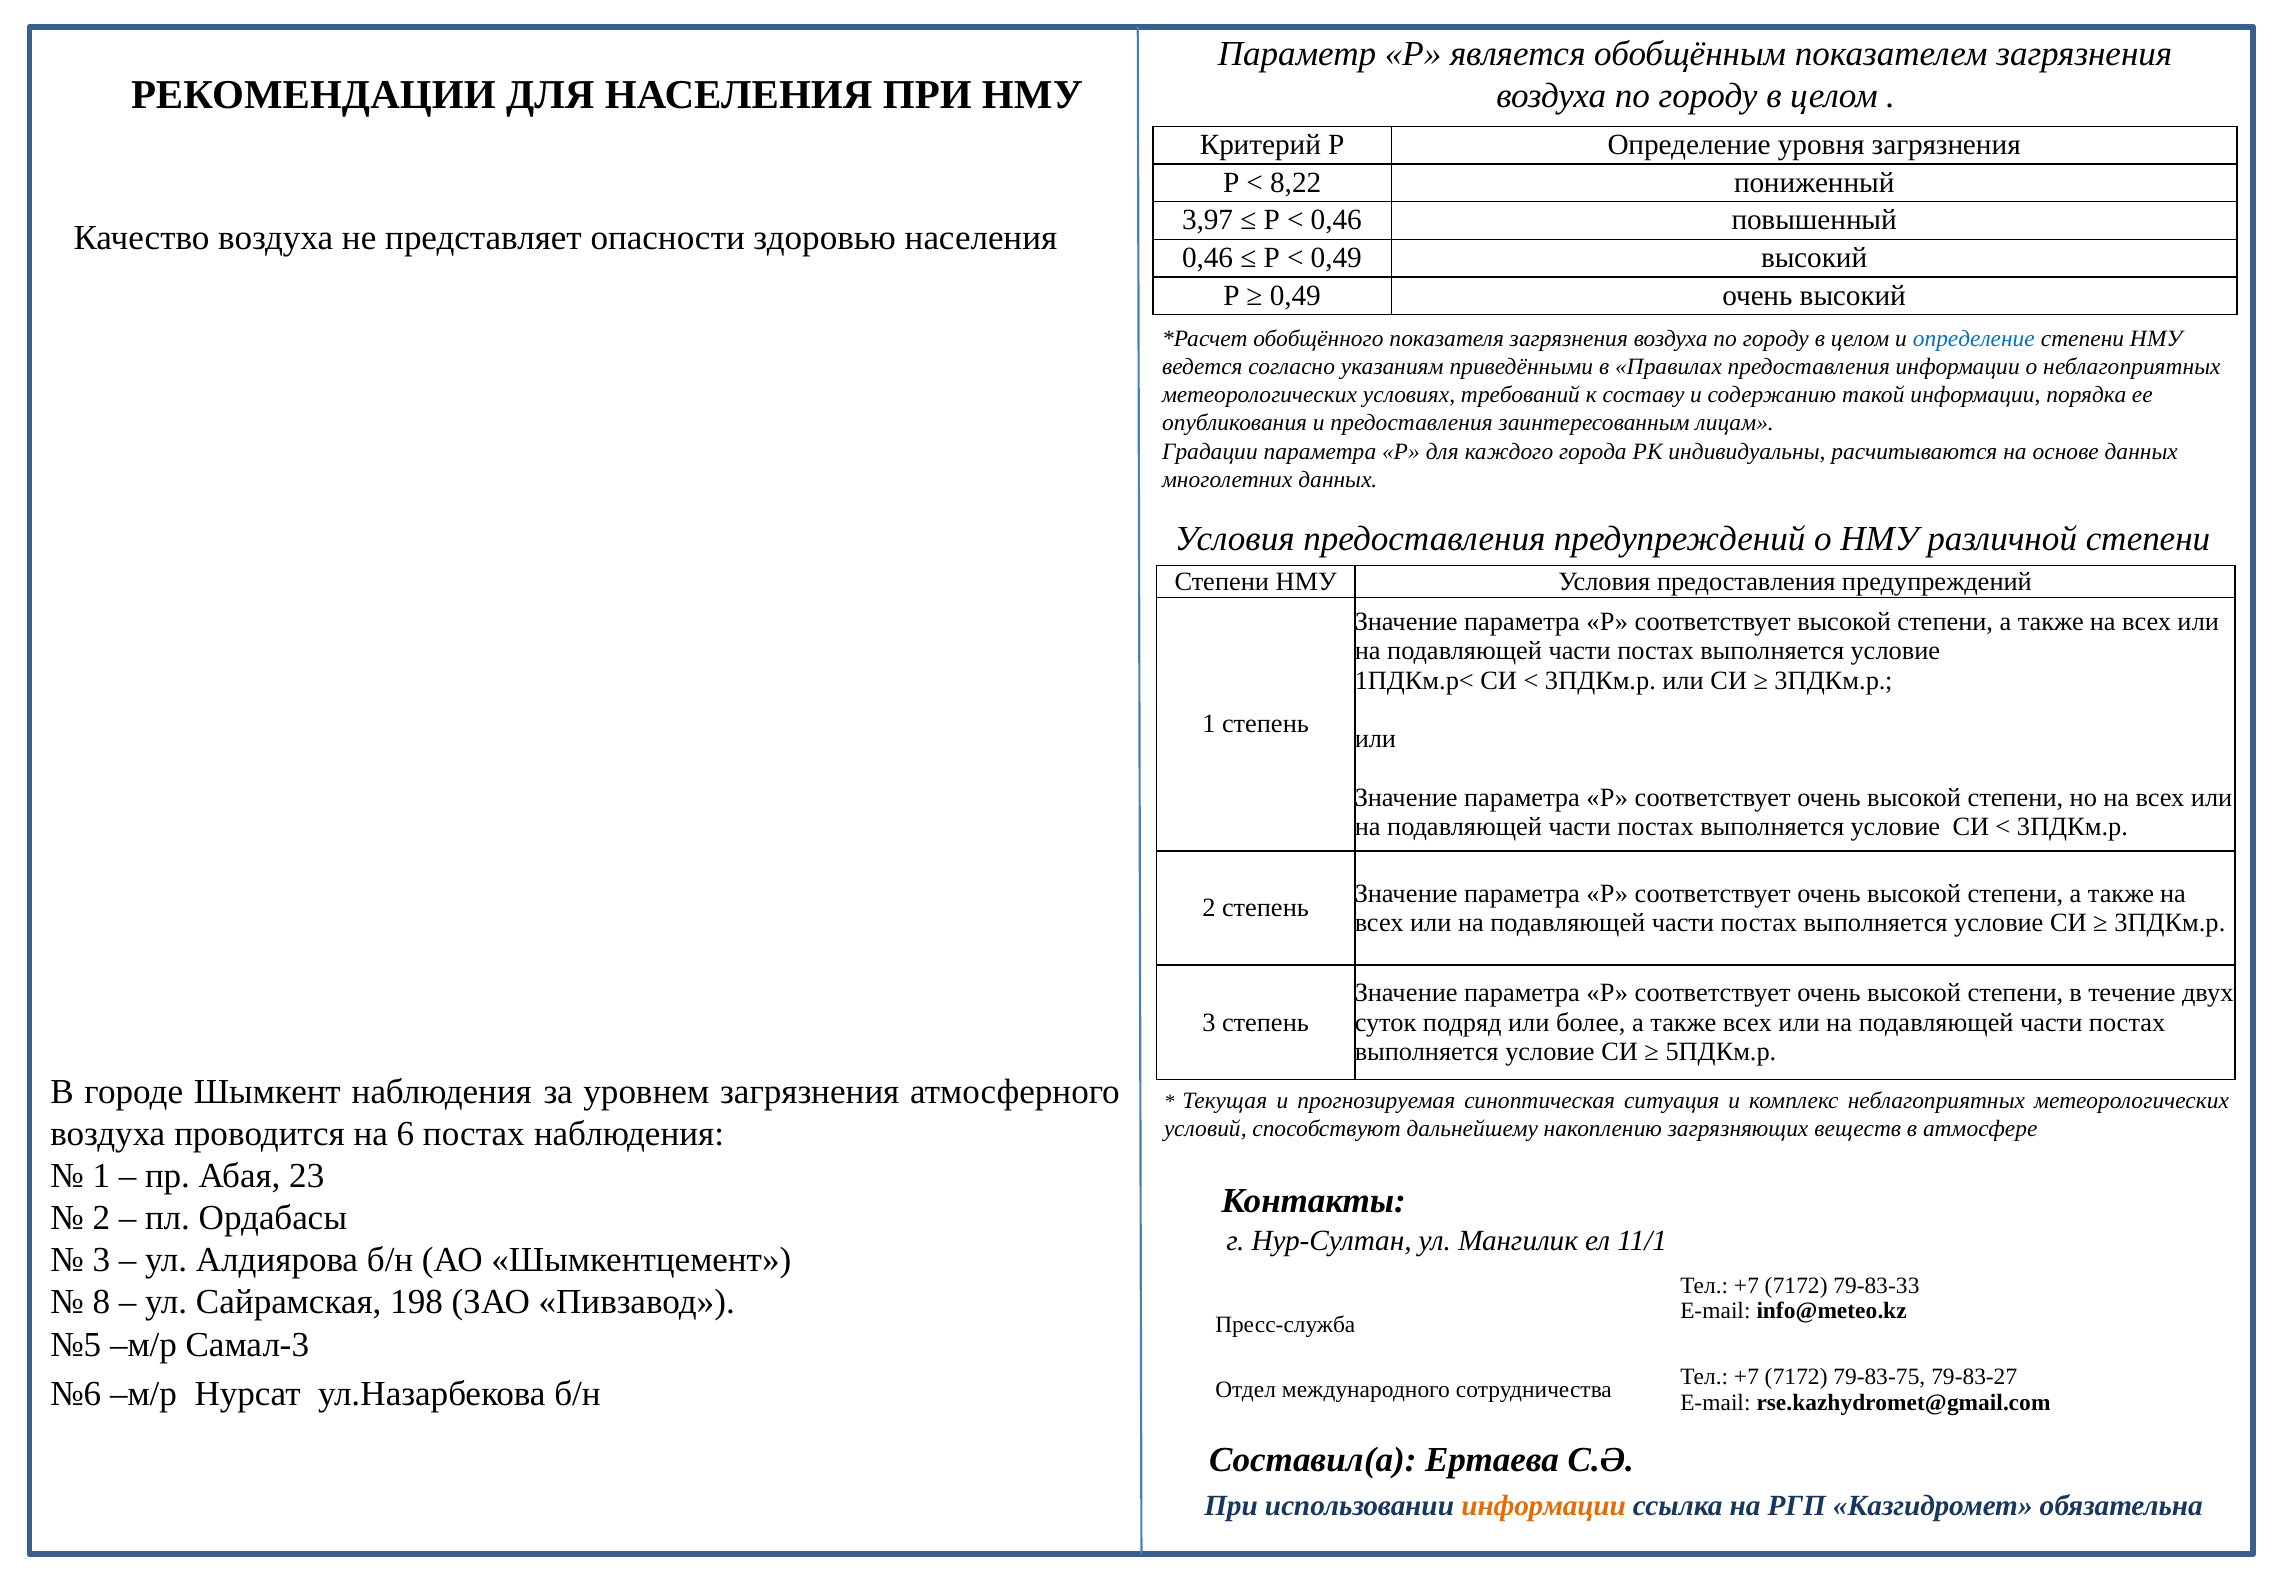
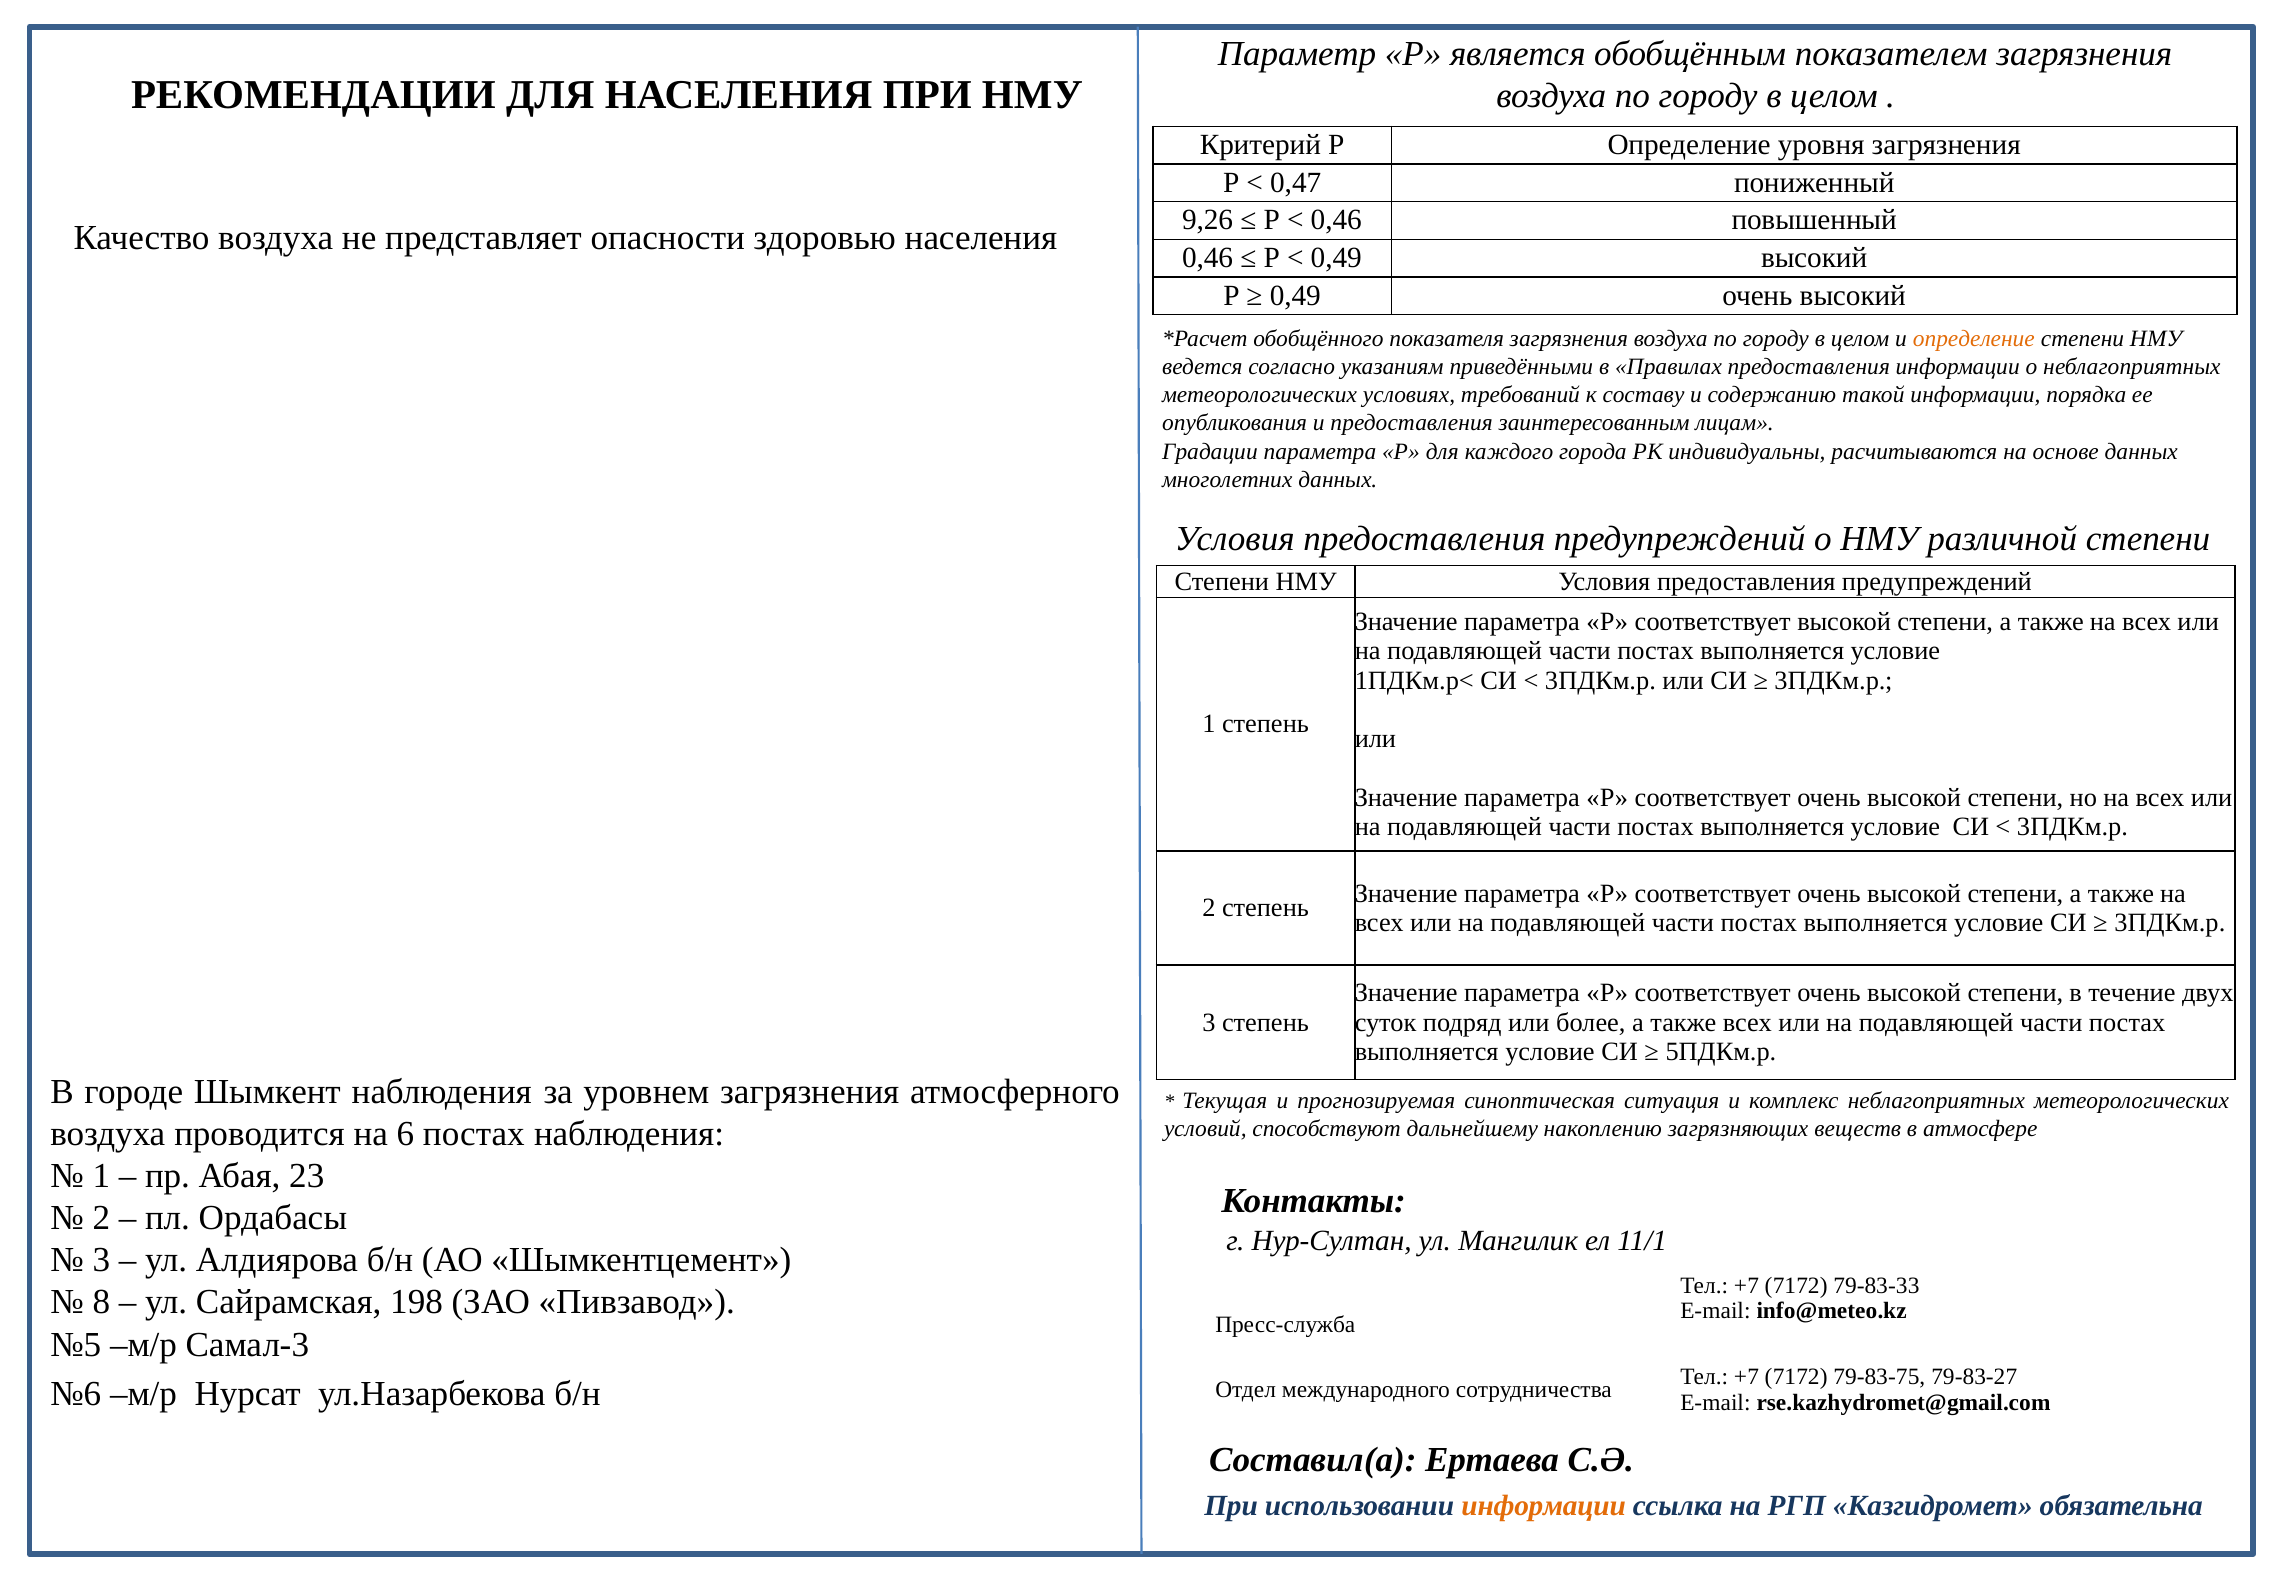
8,22: 8,22 -> 0,47
3,97: 3,97 -> 9,26
определение at (1974, 339) colour: blue -> orange
